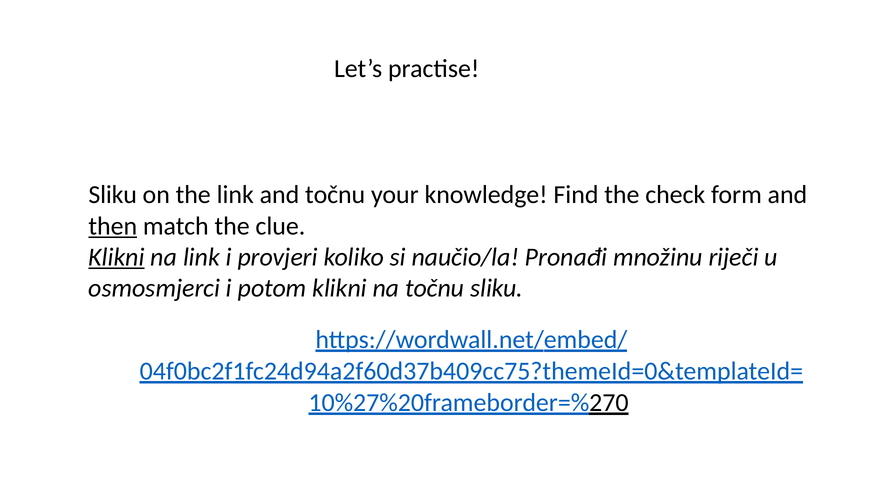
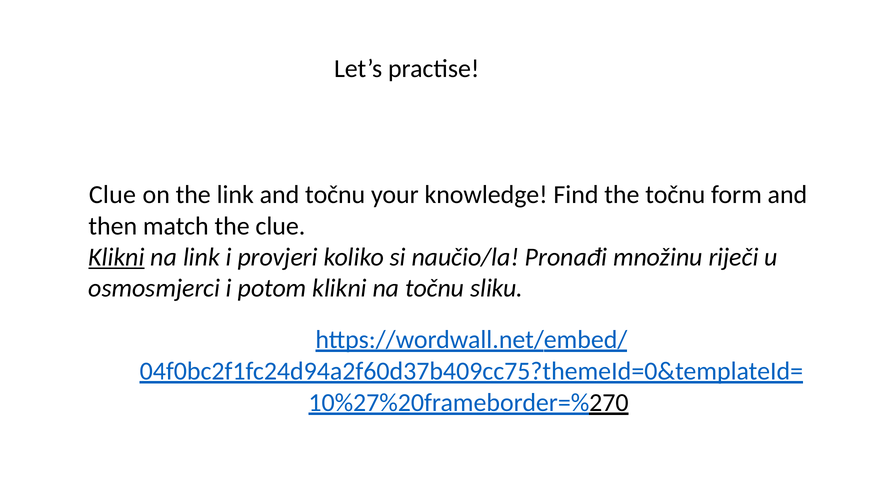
Sliku at (113, 195): Sliku -> Clue
the check: check -> točnu
then underline: present -> none
